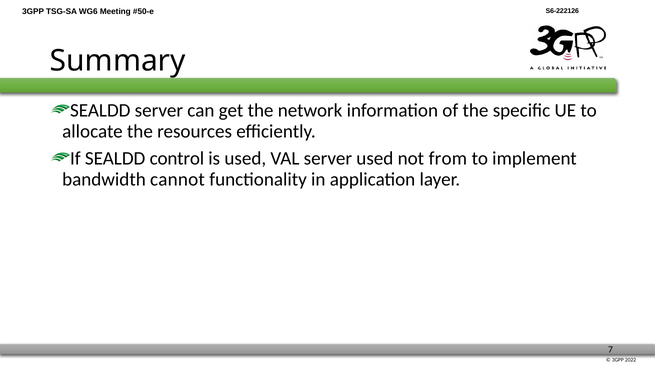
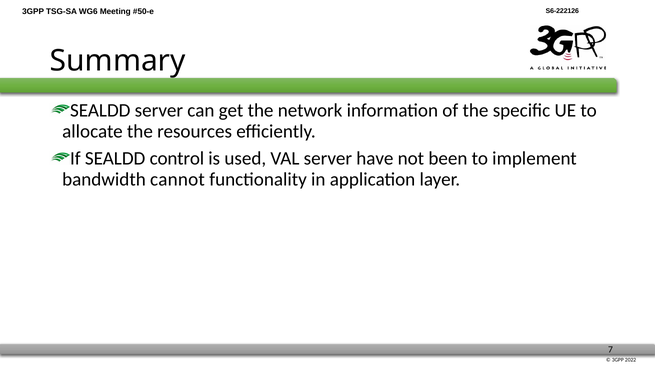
server used: used -> have
from: from -> been
